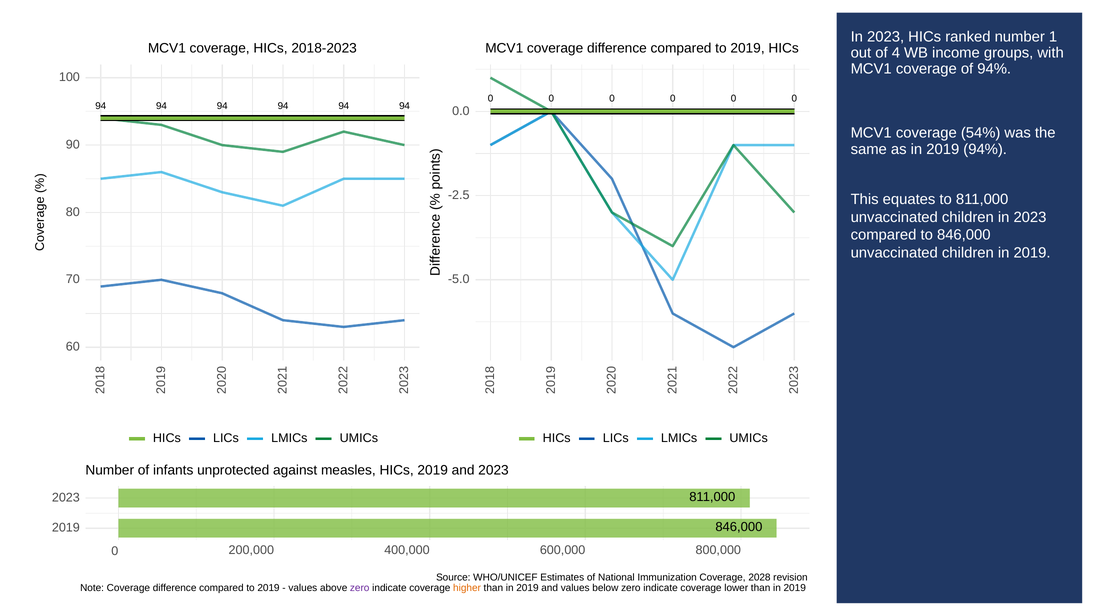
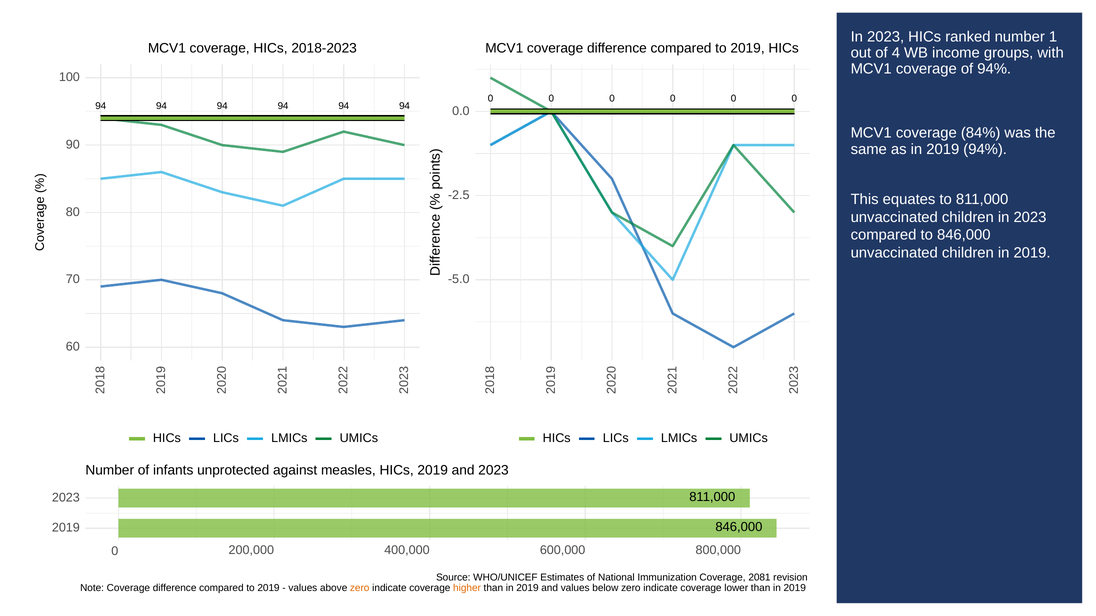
54%: 54% -> 84%
2028: 2028 -> 2081
zero at (360, 589) colour: purple -> orange
